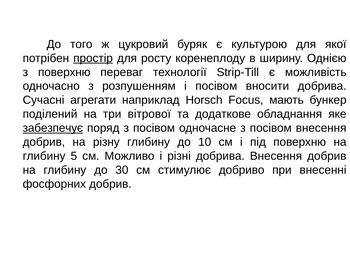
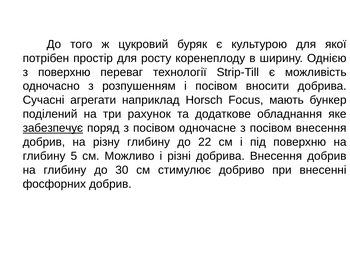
простір underline: present -> none
вітрової: вітрової -> рахунок
10: 10 -> 22
